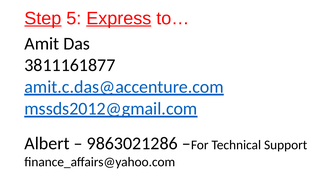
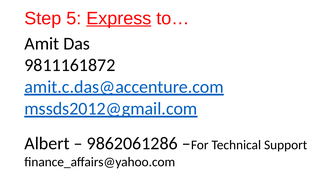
Step underline: present -> none
3811161877: 3811161877 -> 9811161872
9863021286: 9863021286 -> 9862061286
